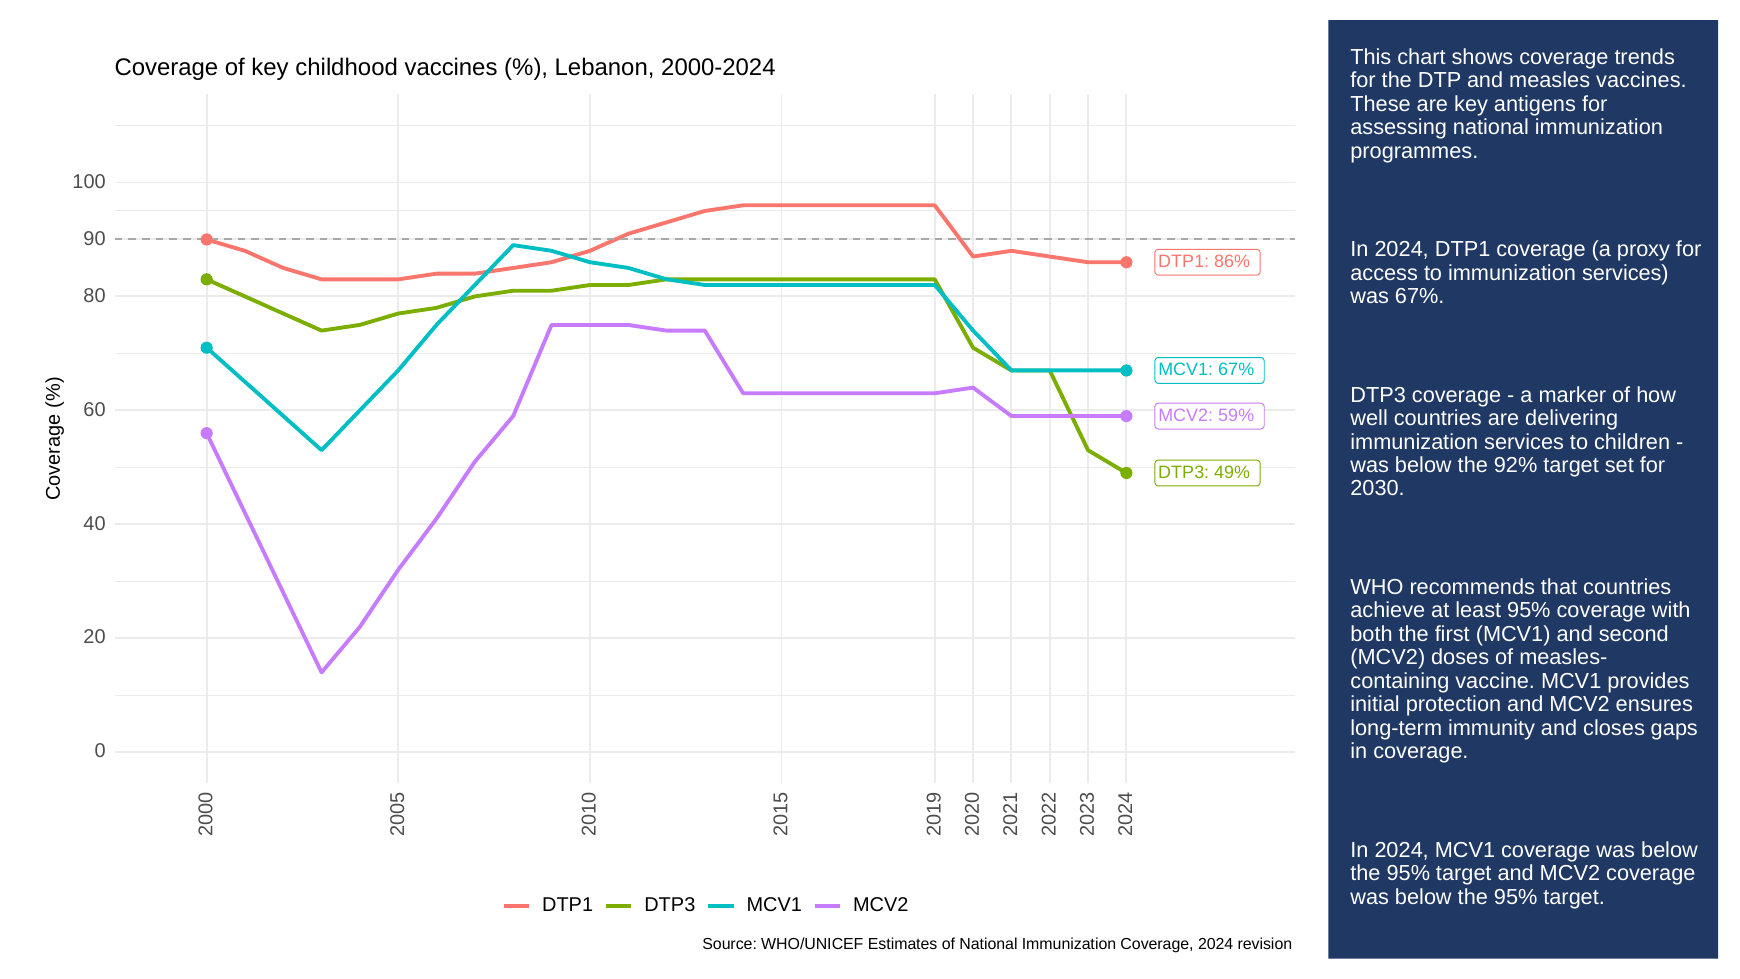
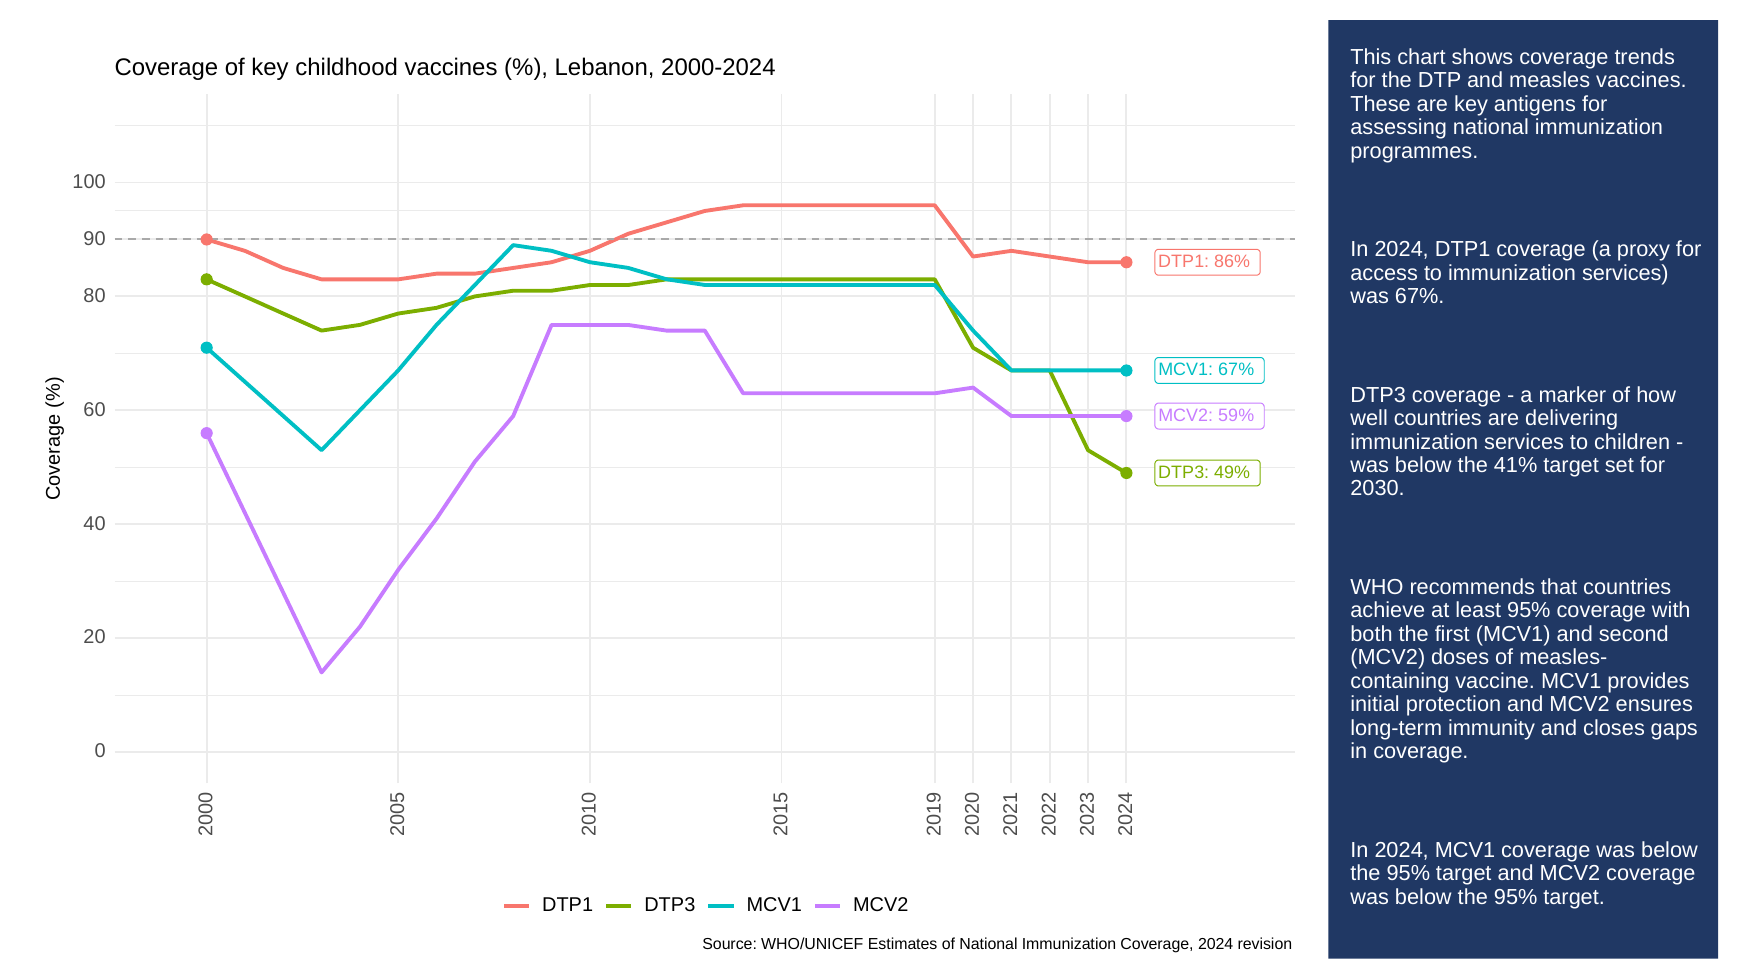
92%: 92% -> 41%
